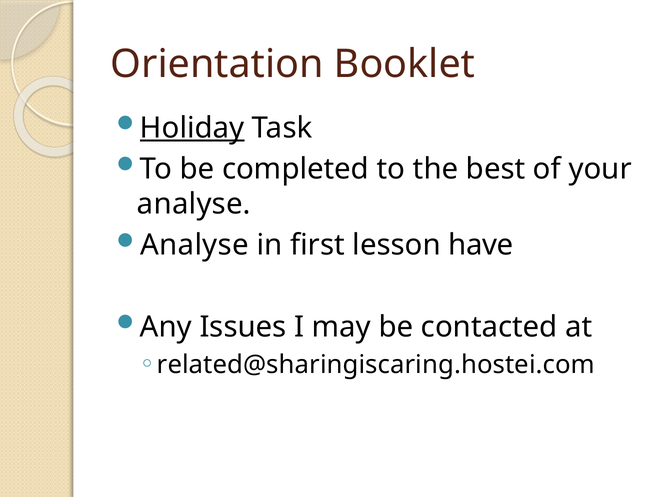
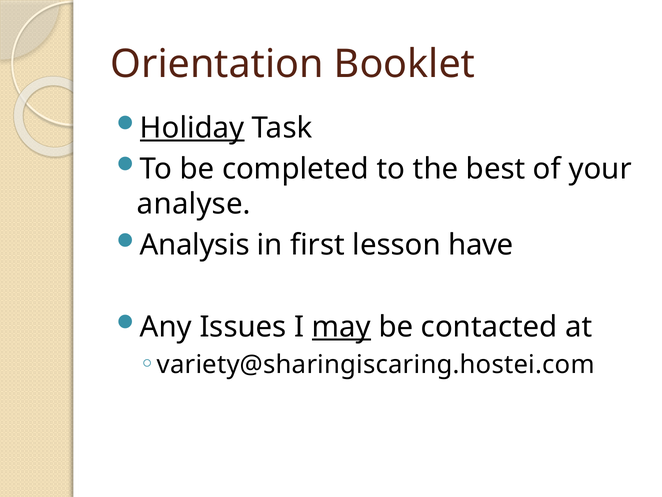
Analyse at (194, 245): Analyse -> Analysis
may underline: none -> present
related@sharingiscaring.hostei.com: related@sharingiscaring.hostei.com -> variety@sharingiscaring.hostei.com
